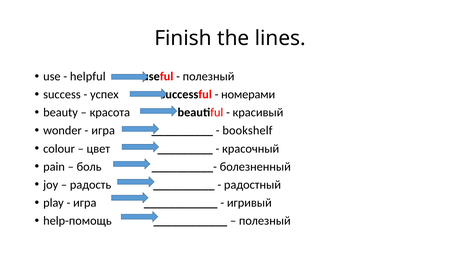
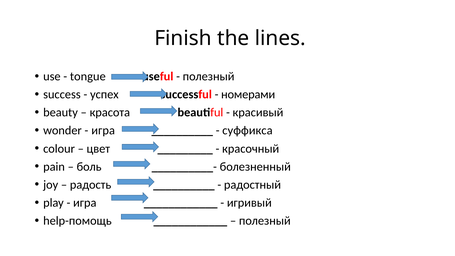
helpful: helpful -> tongue
bookshelf: bookshelf -> суффикса
